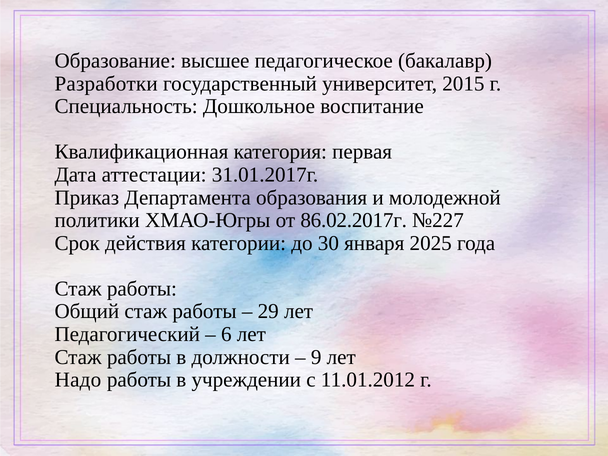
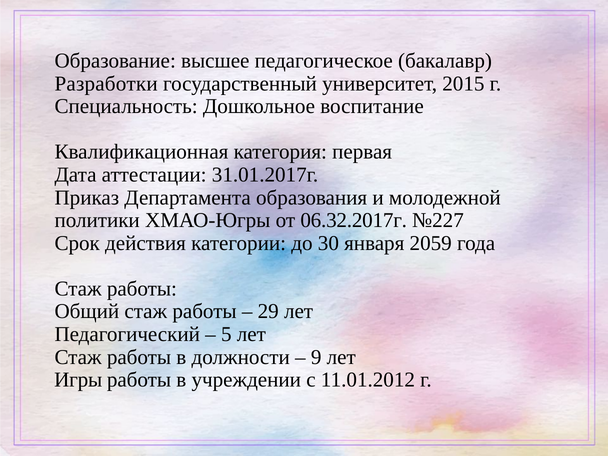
86.02.2017г: 86.02.2017г -> 06.32.2017г
2025: 2025 -> 2059
6: 6 -> 5
Надо: Надо -> Игры
